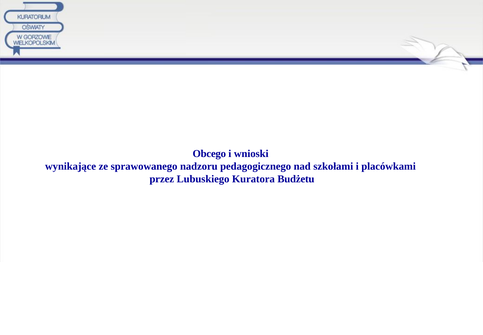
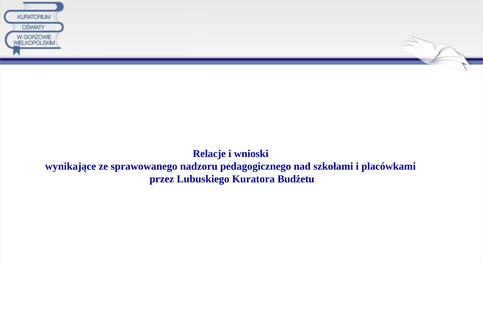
Obcego: Obcego -> Relacje
